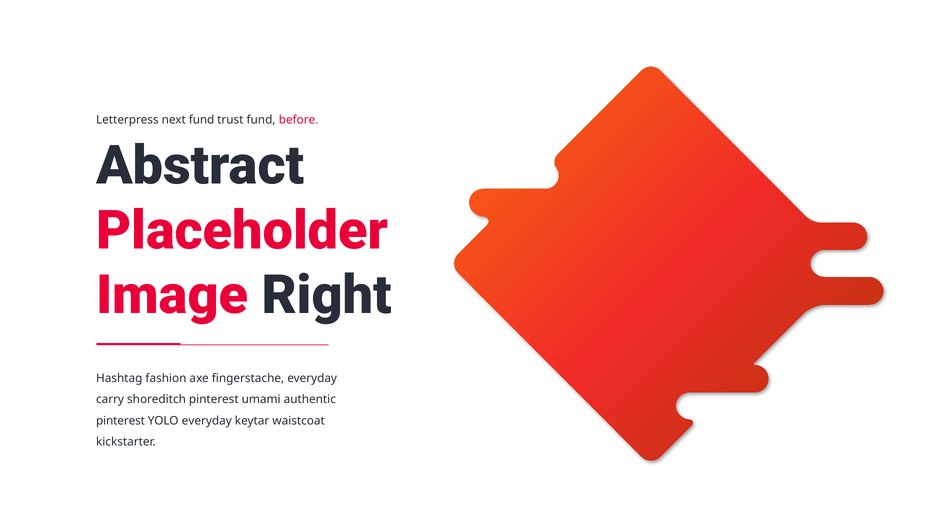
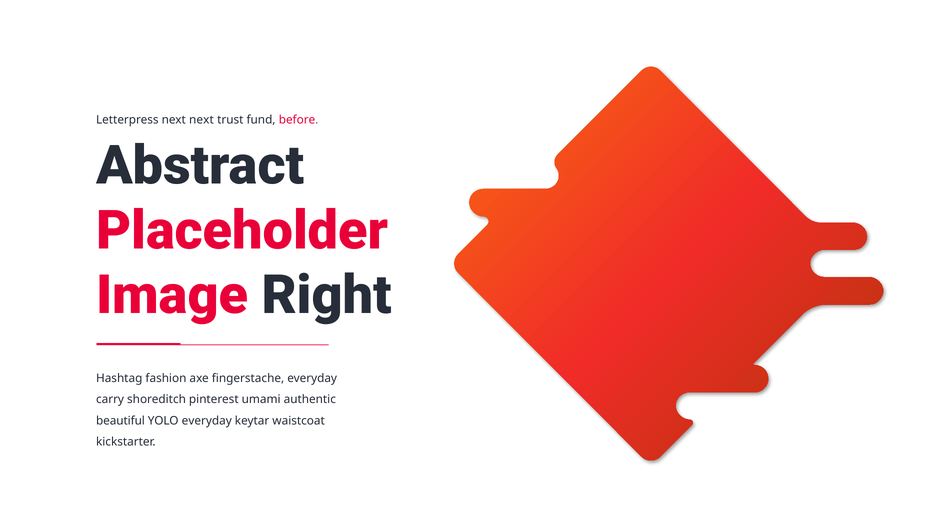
next fund: fund -> next
pinterest at (120, 421): pinterest -> beautiful
